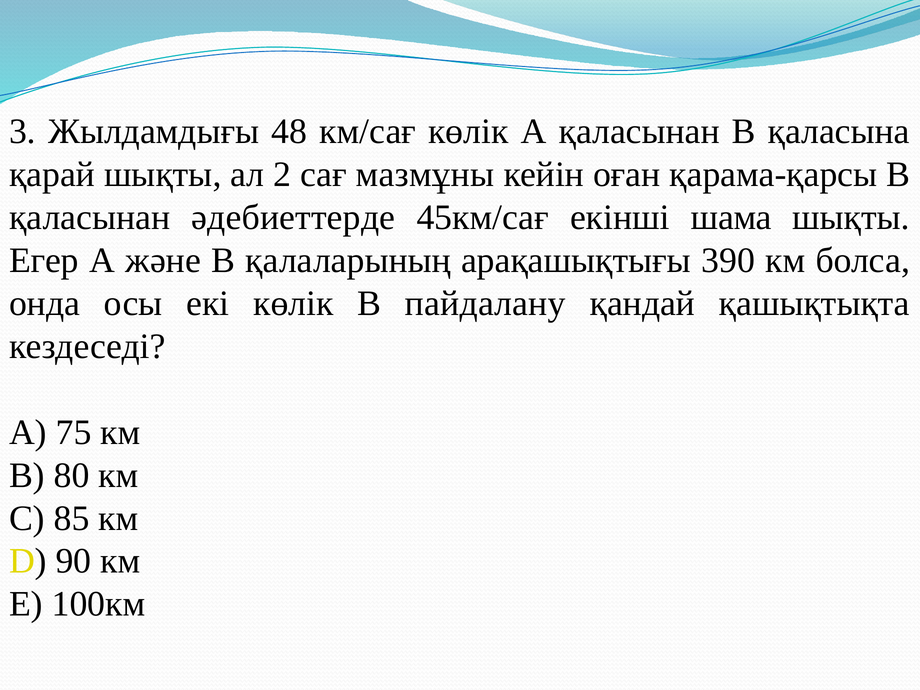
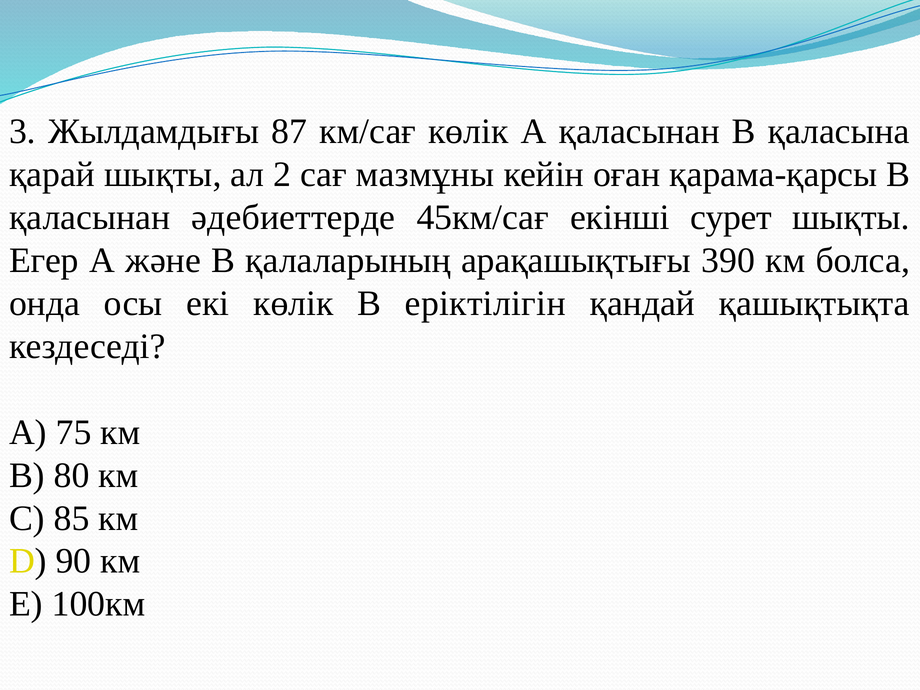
48: 48 -> 87
шама: шама -> сурет
пайдалану: пайдалану -> еріктілігін
